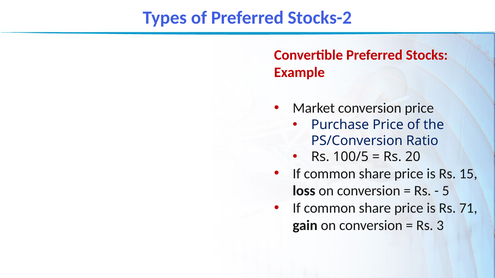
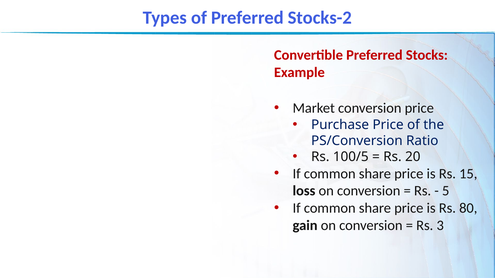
71: 71 -> 80
